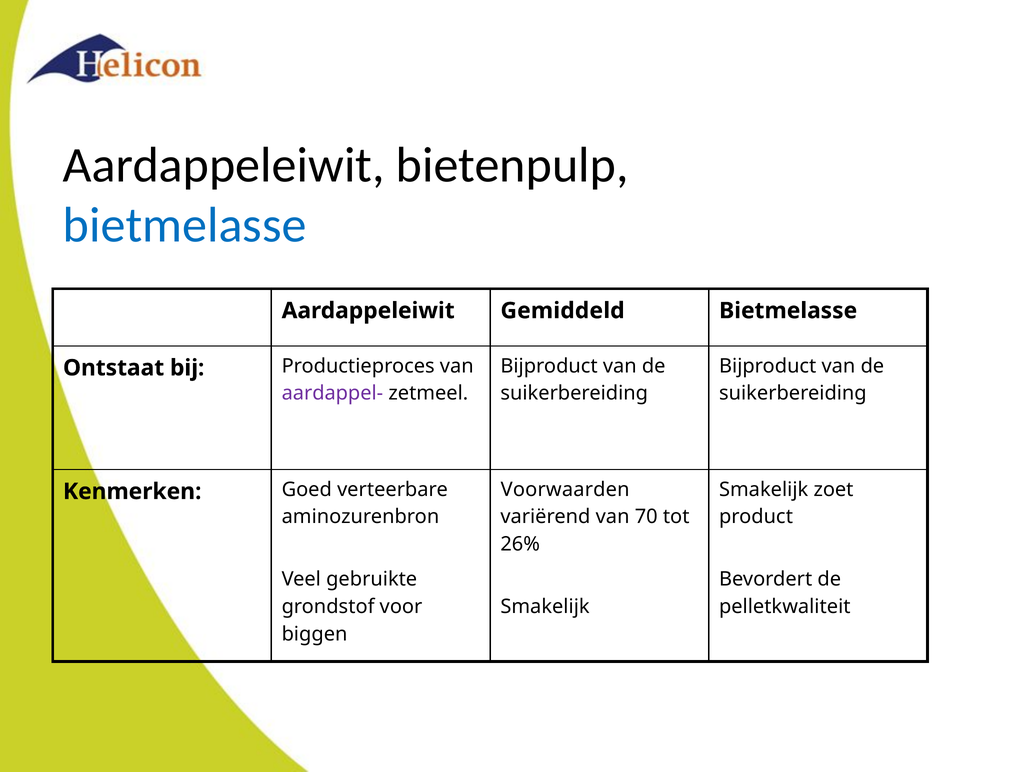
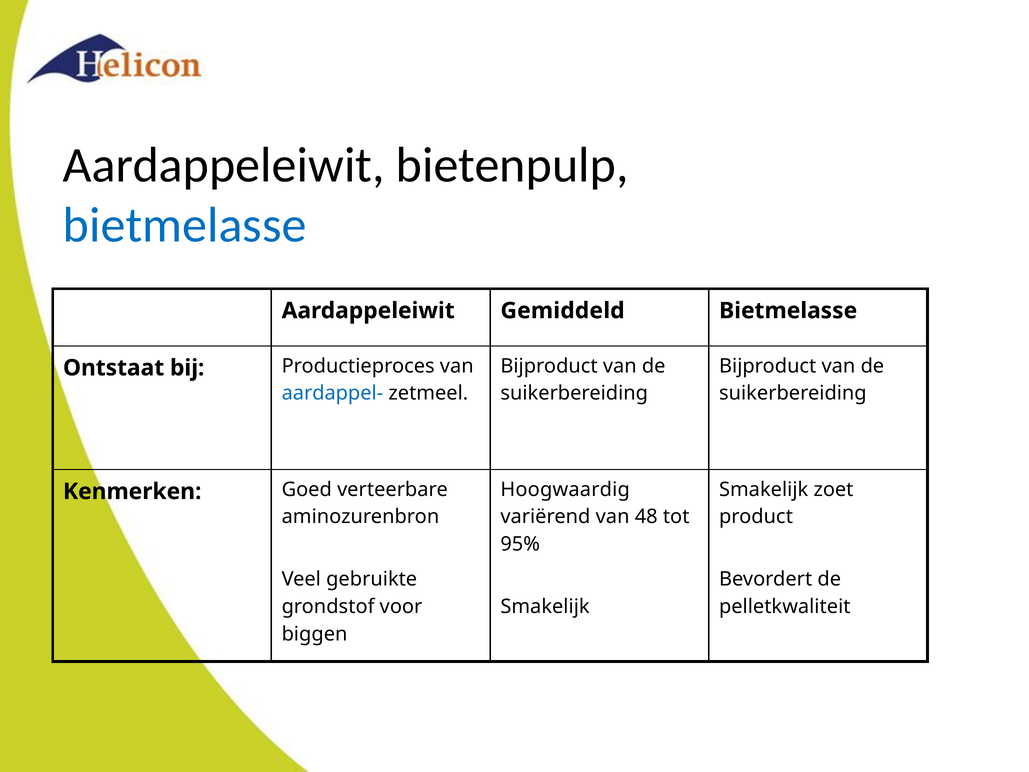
aardappel- colour: purple -> blue
Voorwaarden: Voorwaarden -> Hoogwaardig
70: 70 -> 48
26%: 26% -> 95%
